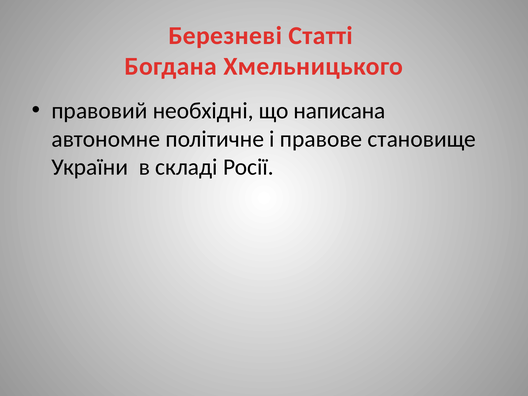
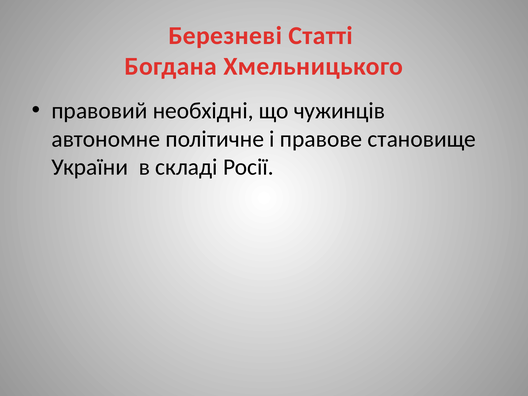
написана: написана -> чужинців
